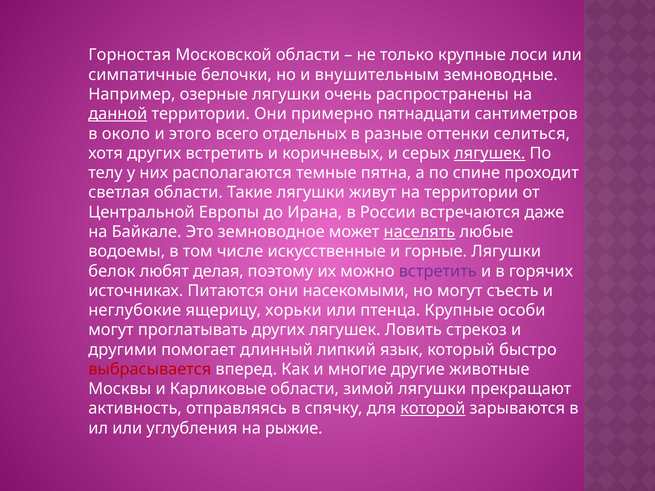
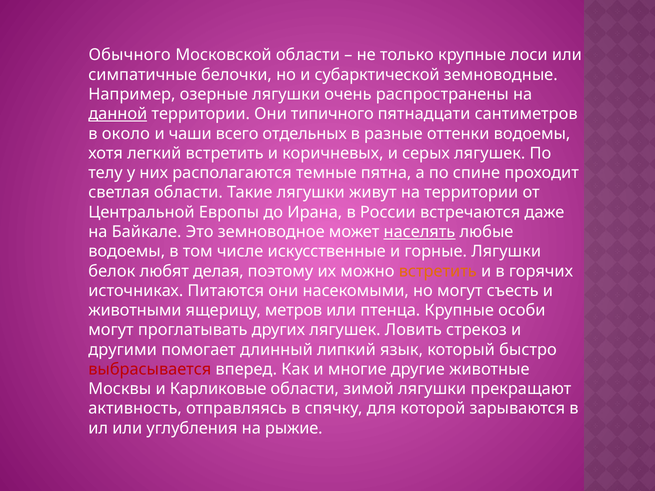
Горностая: Горностая -> Обычного
внушительным: внушительным -> субарктической
примерно: примерно -> типичного
этого: этого -> чаши
оттенки селиться: селиться -> водоемы
хотя других: других -> легкий
лягушек at (490, 153) underline: present -> none
встретить at (438, 271) colour: purple -> orange
неглубокие: неглубокие -> животными
хорьки: хорьки -> метров
которой underline: present -> none
